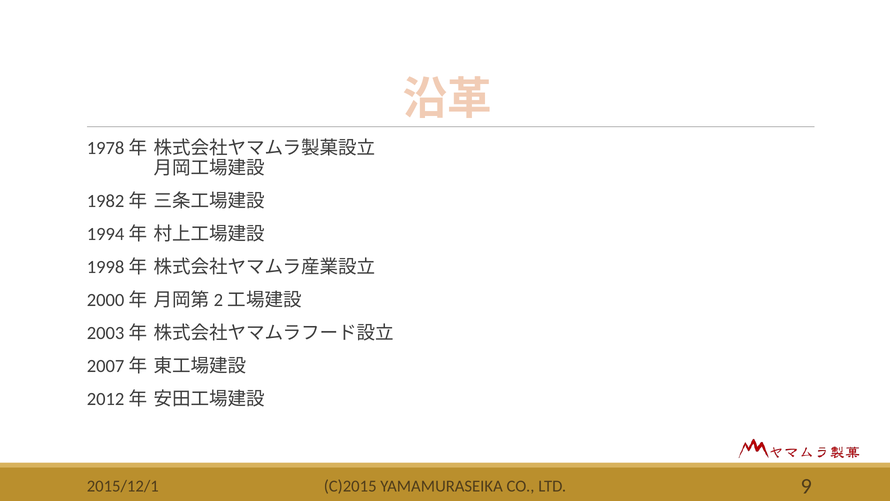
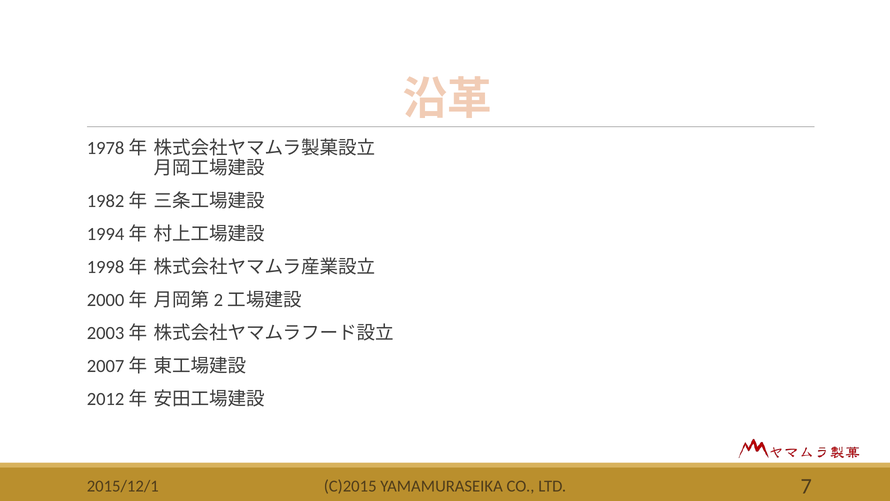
9: 9 -> 7
